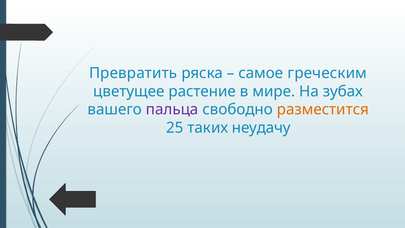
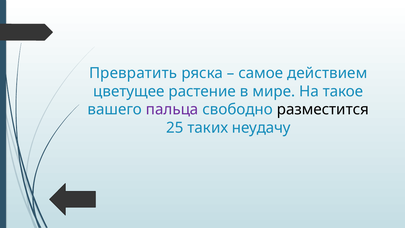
греческим: греческим -> действием
зубах: зубах -> такое
разместится colour: orange -> black
